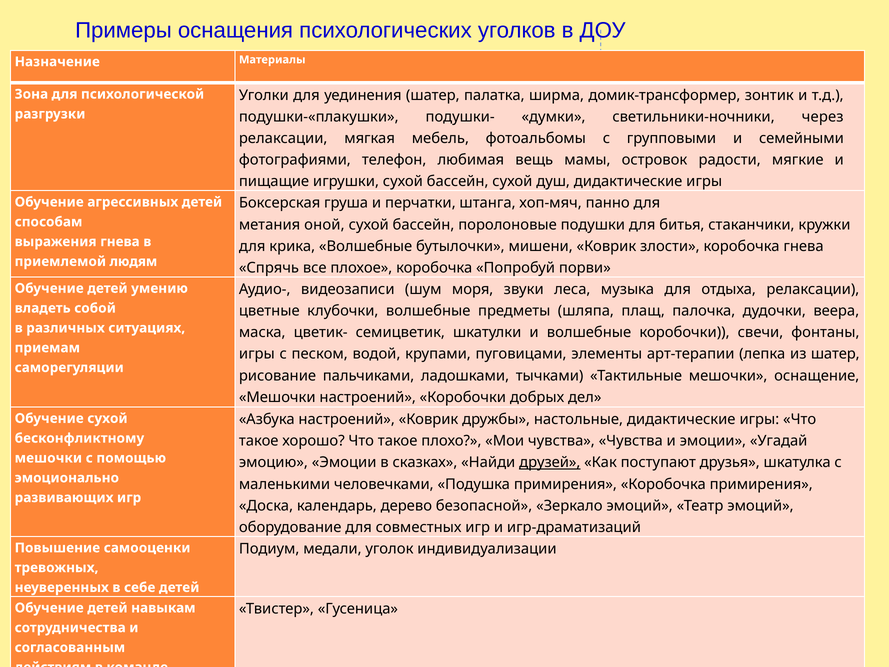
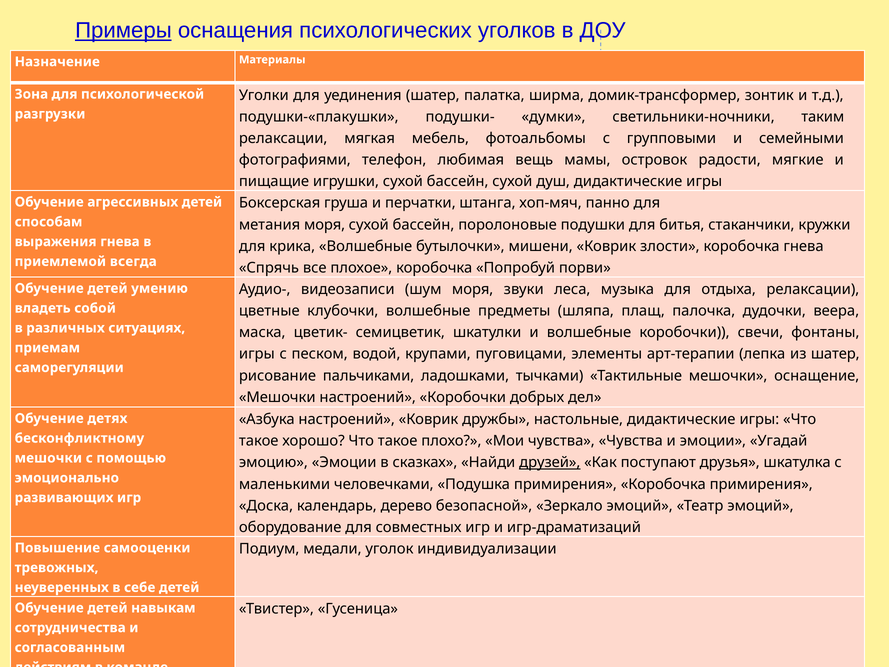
Примеры underline: none -> present
через: через -> таким
метания оной: оной -> моря
людям: людям -> всегда
Обучение сухой: сухой -> детях
